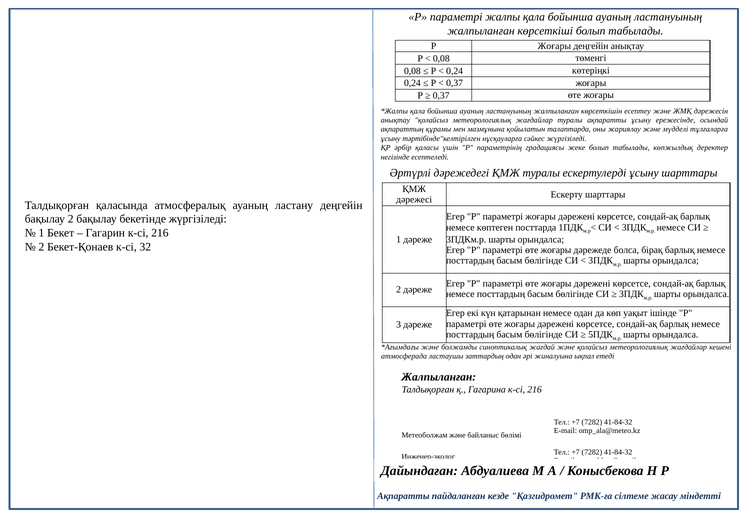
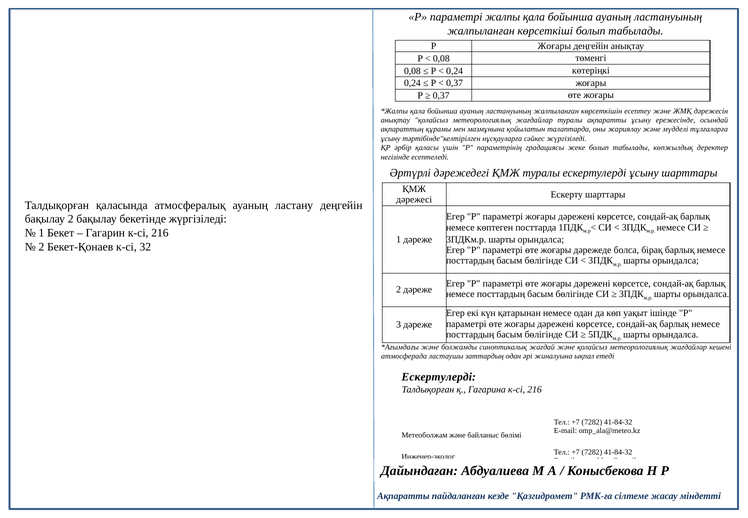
Жалпыланған at (439, 377): Жалпыланған -> Ескертулерді
